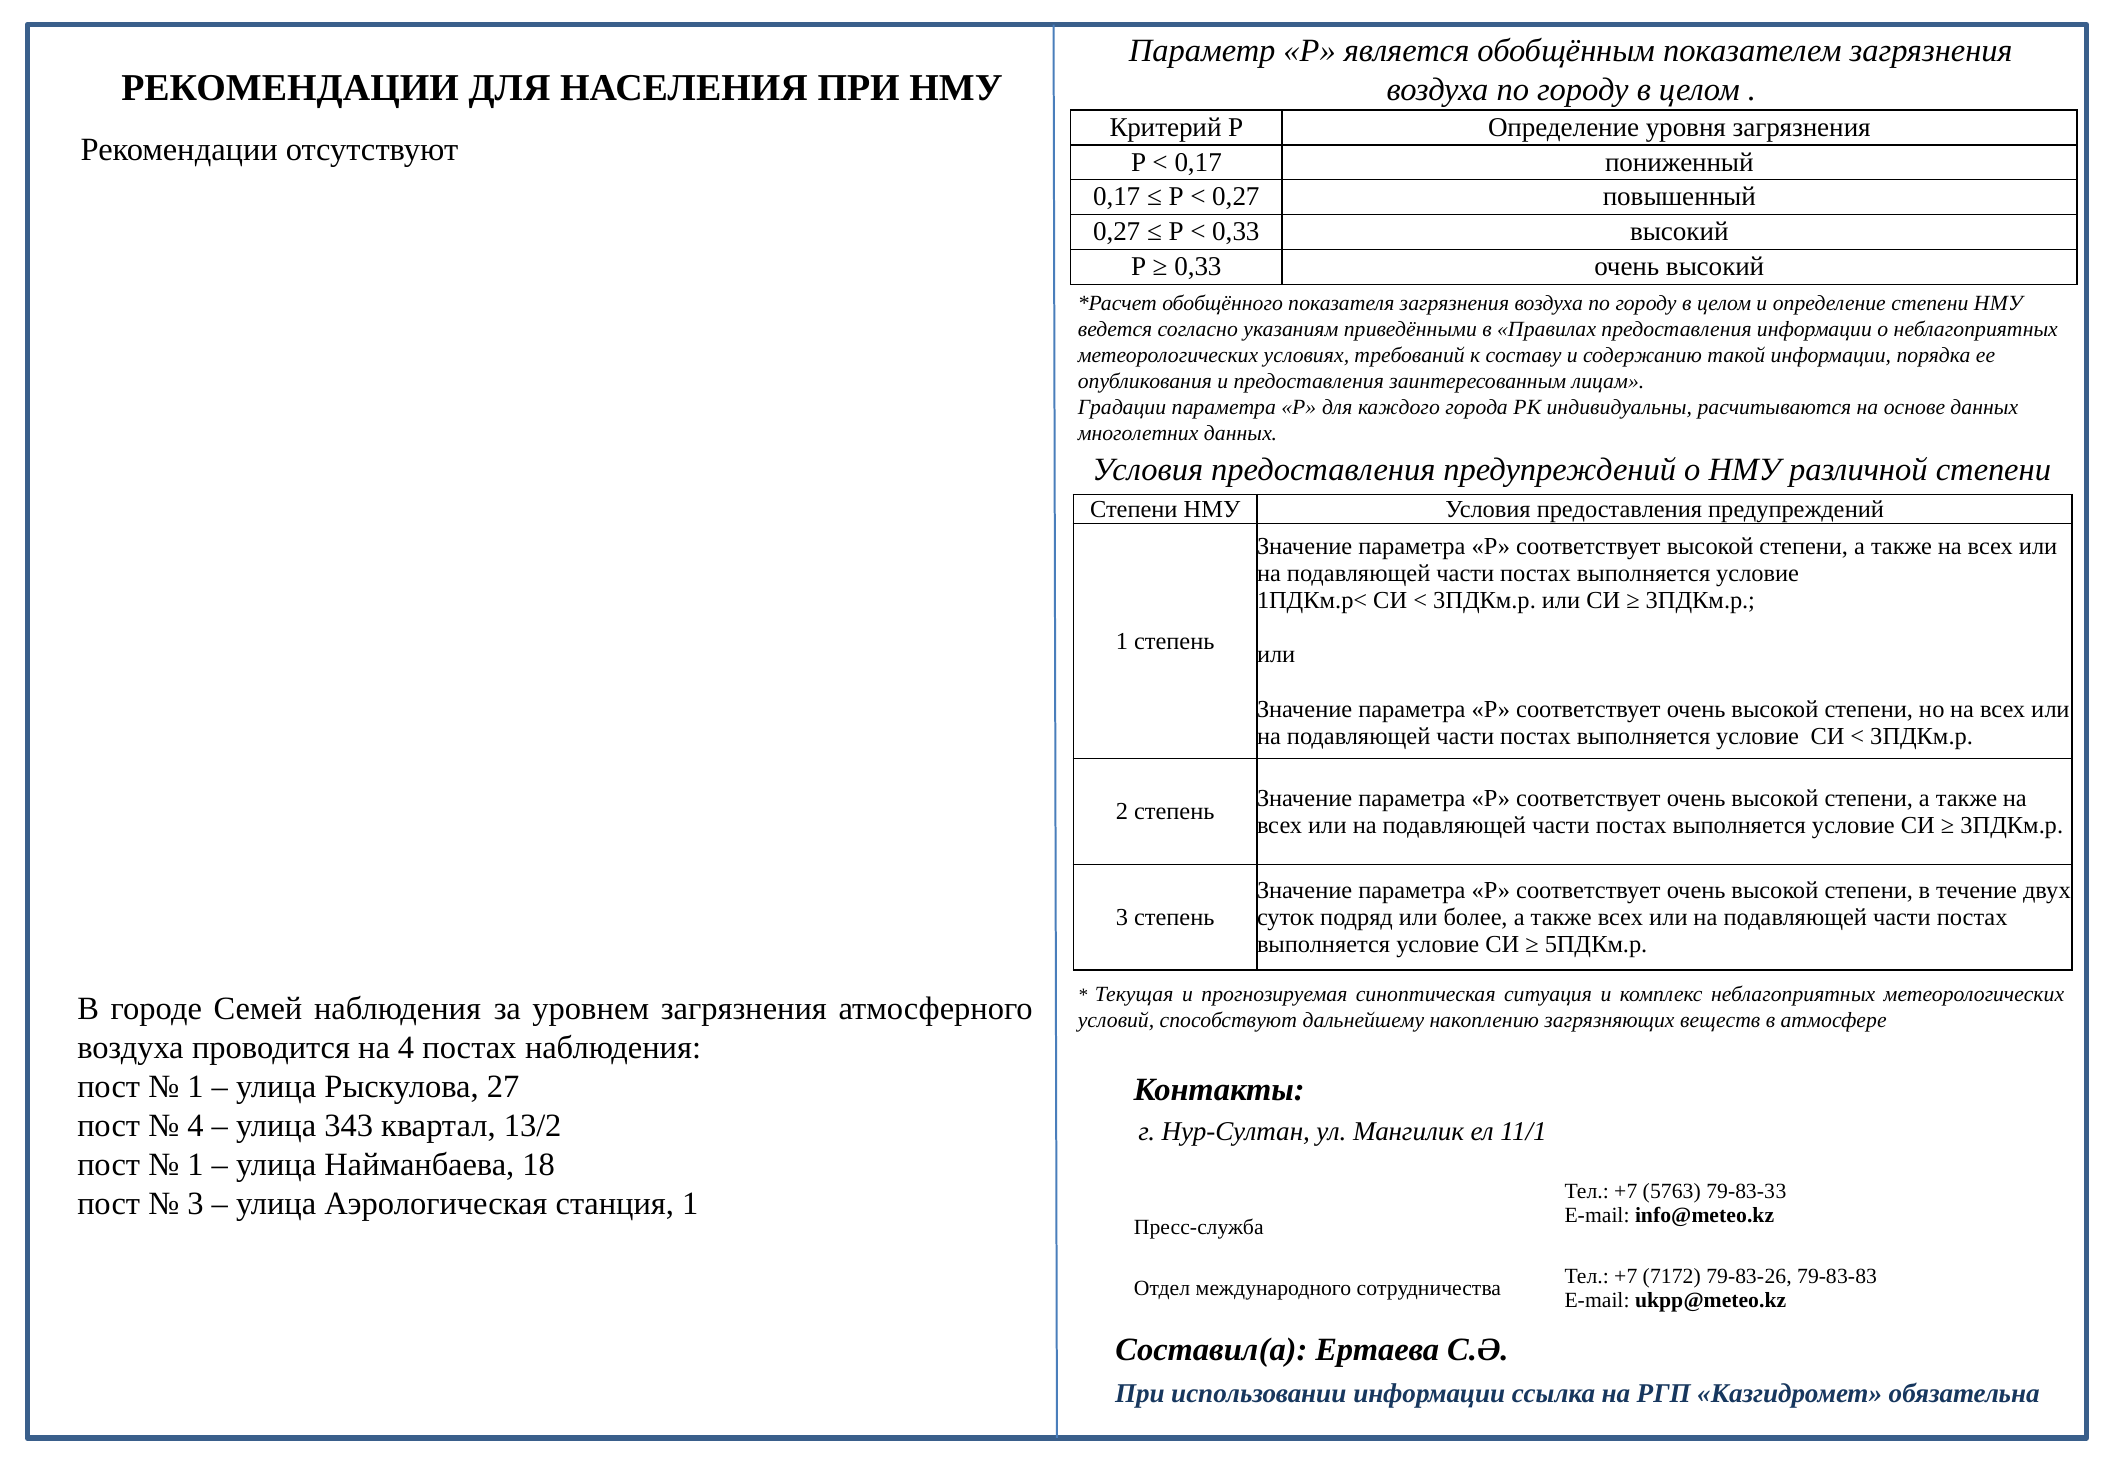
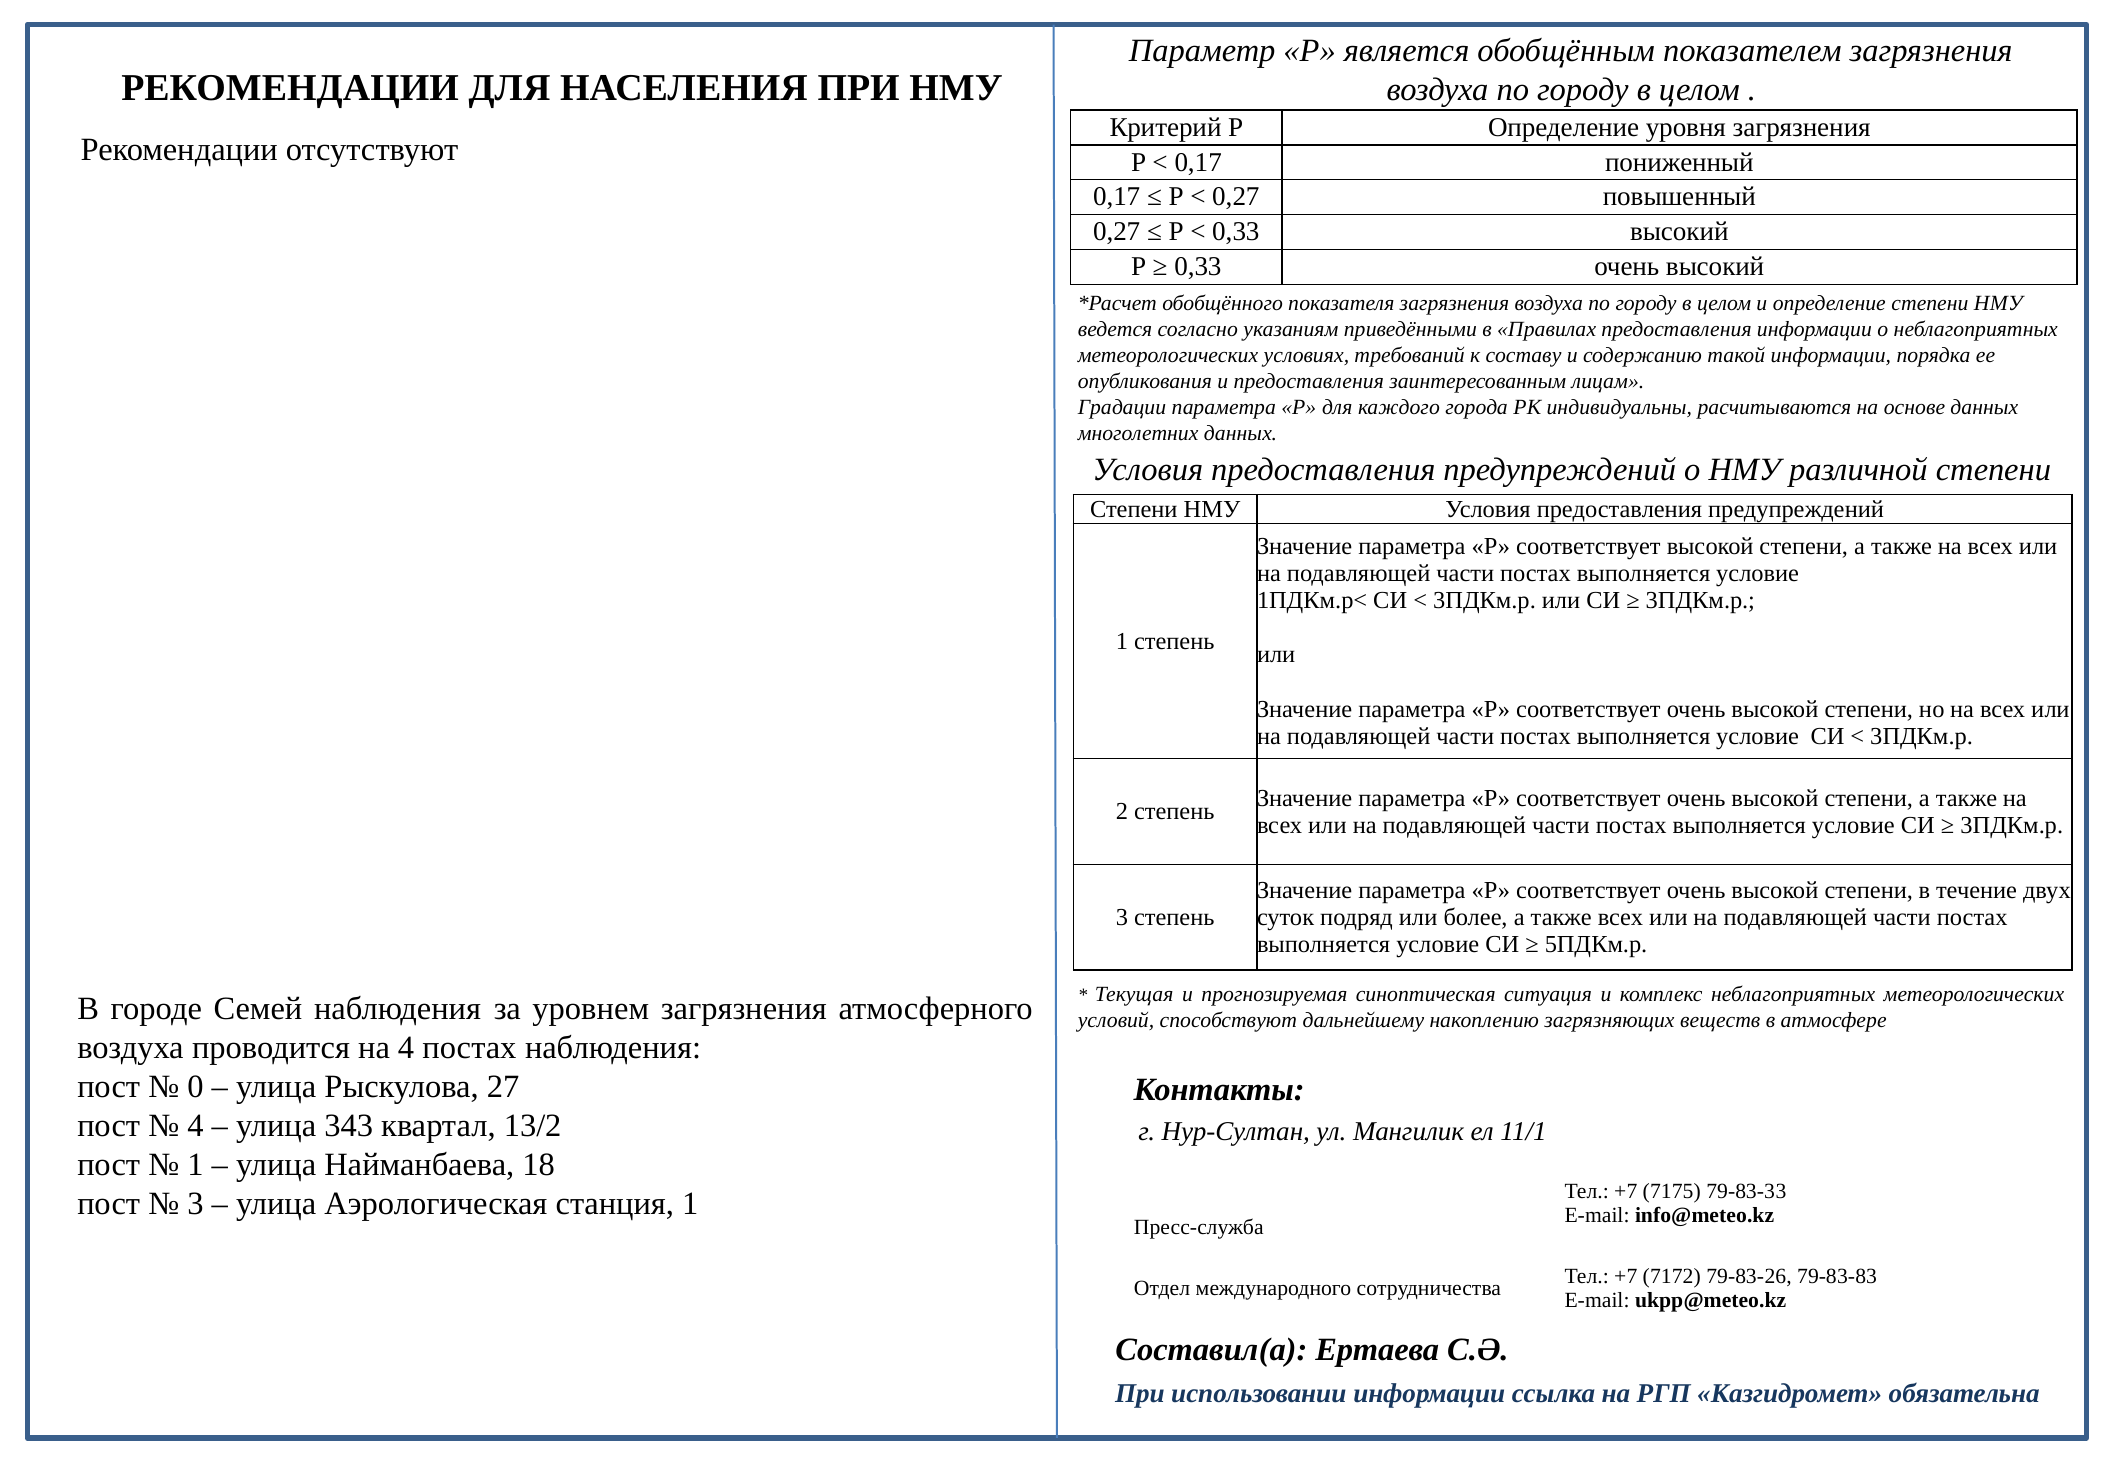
1 at (195, 1087): 1 -> 0
5763: 5763 -> 7175
